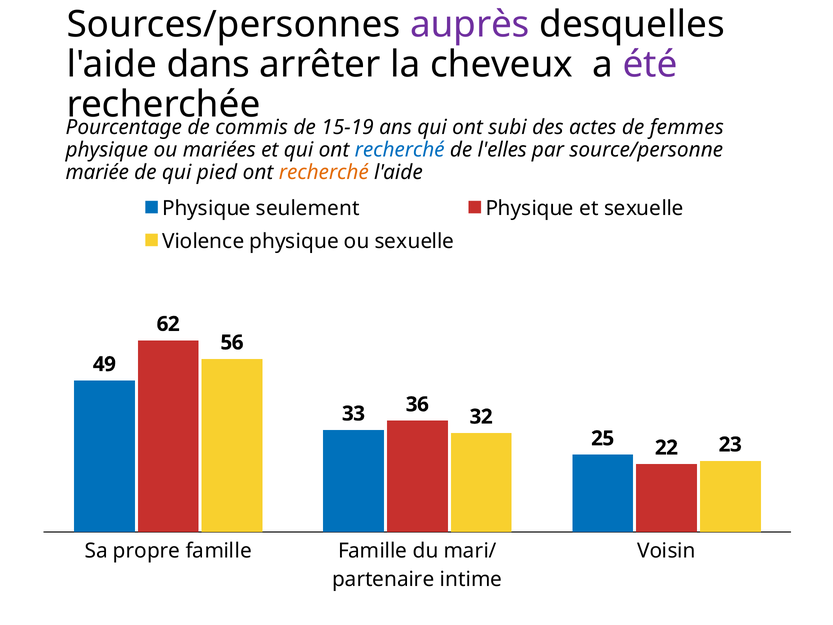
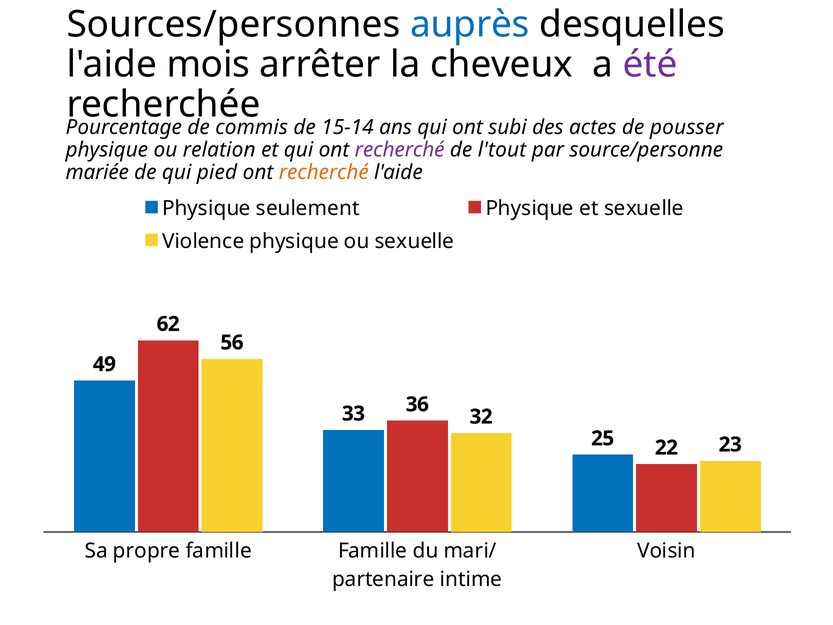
auprès colour: purple -> blue
dans: dans -> mois
15-19: 15-19 -> 15-14
femmes: femmes -> pousser
mariées: mariées -> relation
recherché at (400, 150) colour: blue -> purple
l'elles: l'elles -> l'tout
